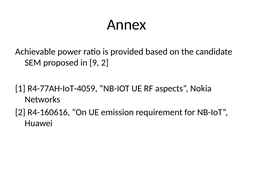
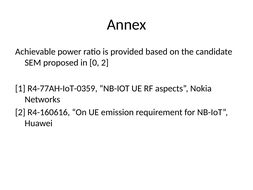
9: 9 -> 0
R4-77AH-IoT-4059: R4-77AH-IoT-4059 -> R4-77AH-IoT-0359
